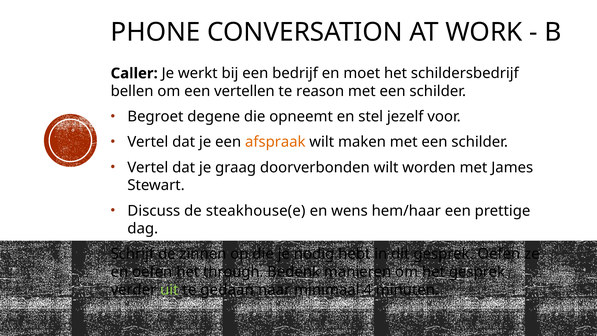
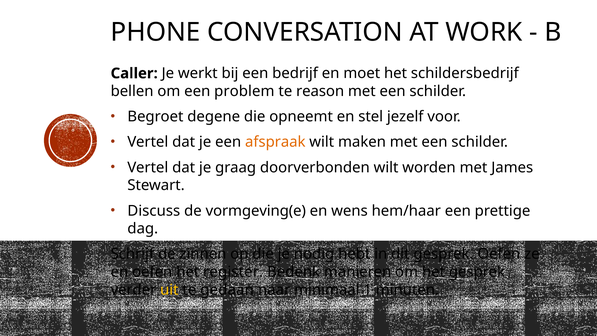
vertellen: vertellen -> problem
steakhouse(e: steakhouse(e -> vormgeving(e
through: through -> register
uit colour: light green -> yellow
4: 4 -> 1
